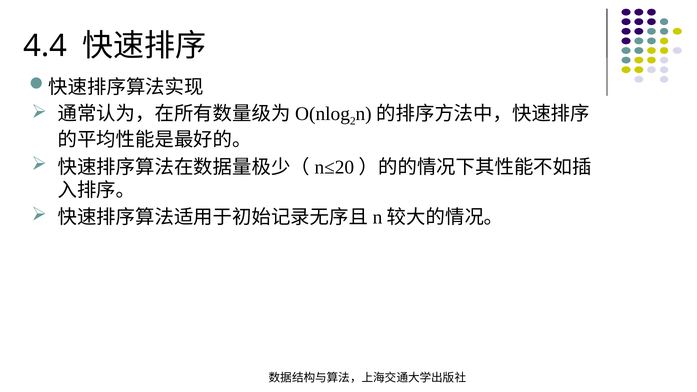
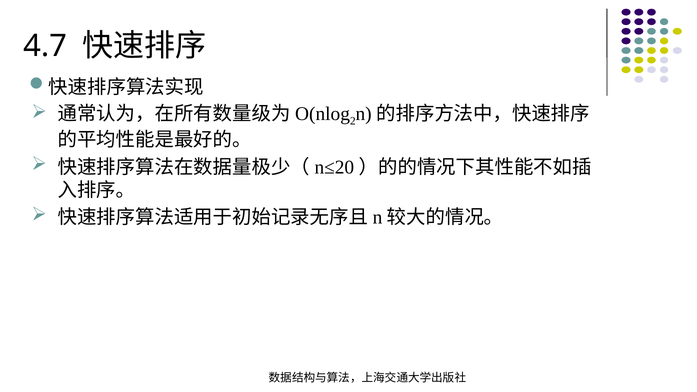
4.4: 4.4 -> 4.7
